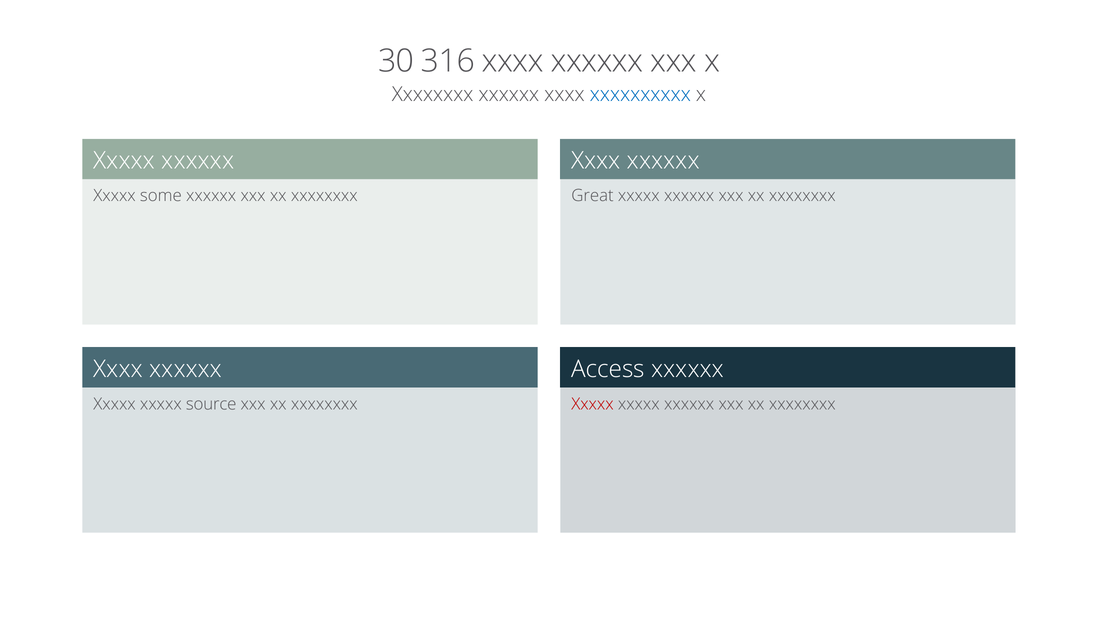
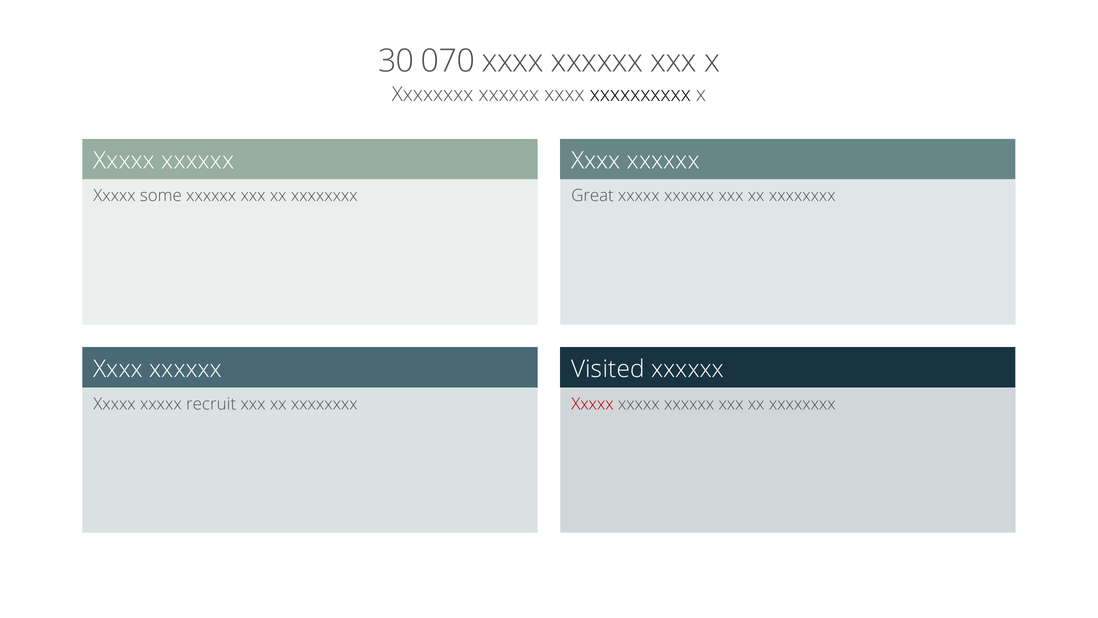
316: 316 -> 070
xxxxxxxxxx colour: blue -> black
Access: Access -> Visited
source: source -> recruit
